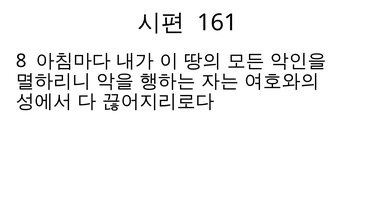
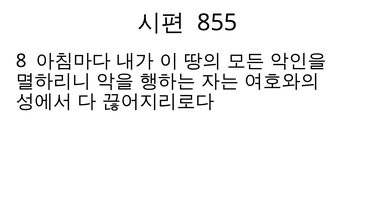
161: 161 -> 855
